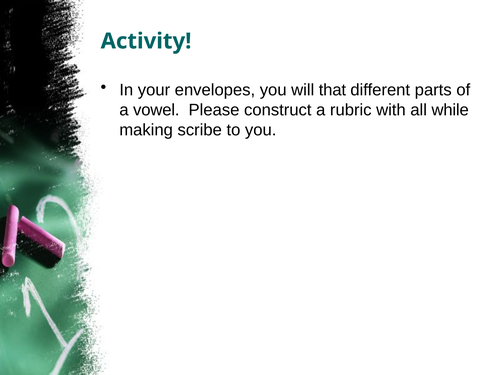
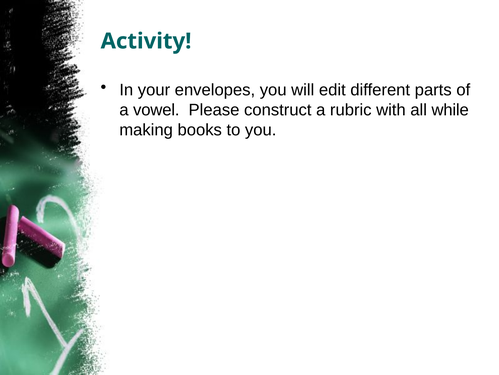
that: that -> edit
scribe: scribe -> books
